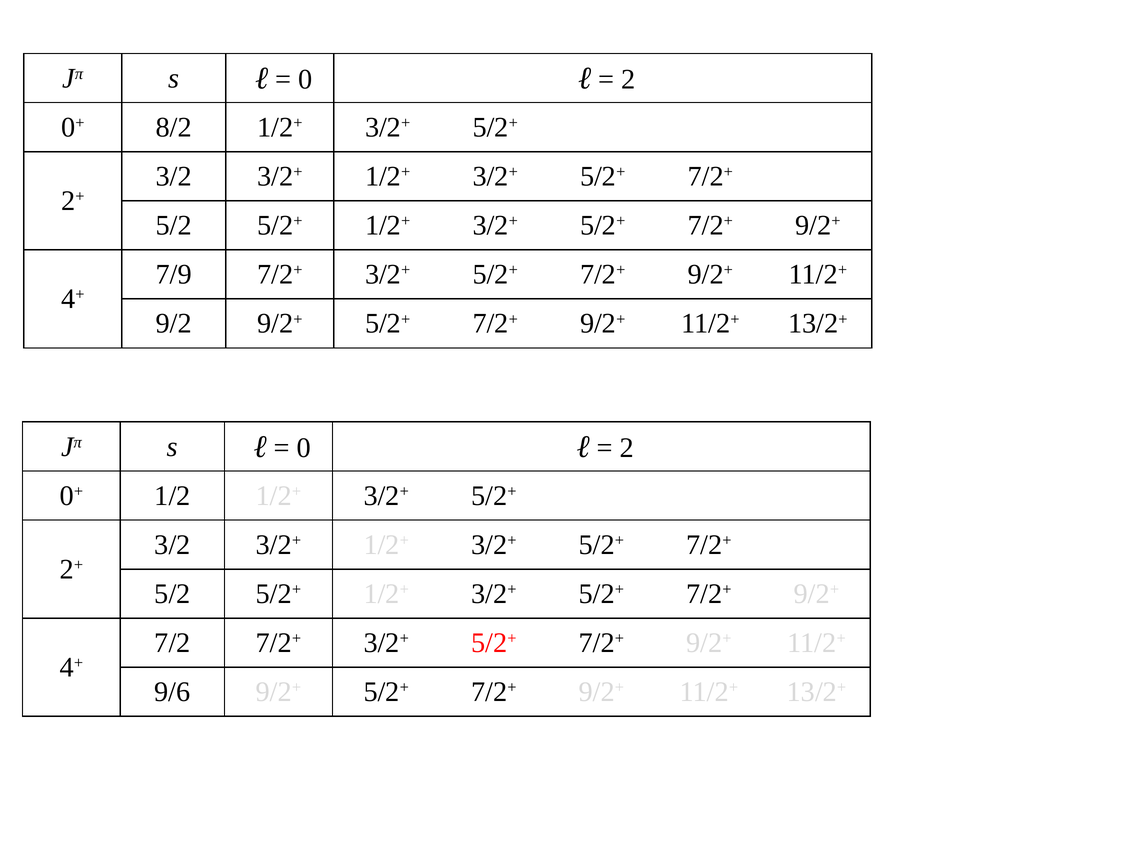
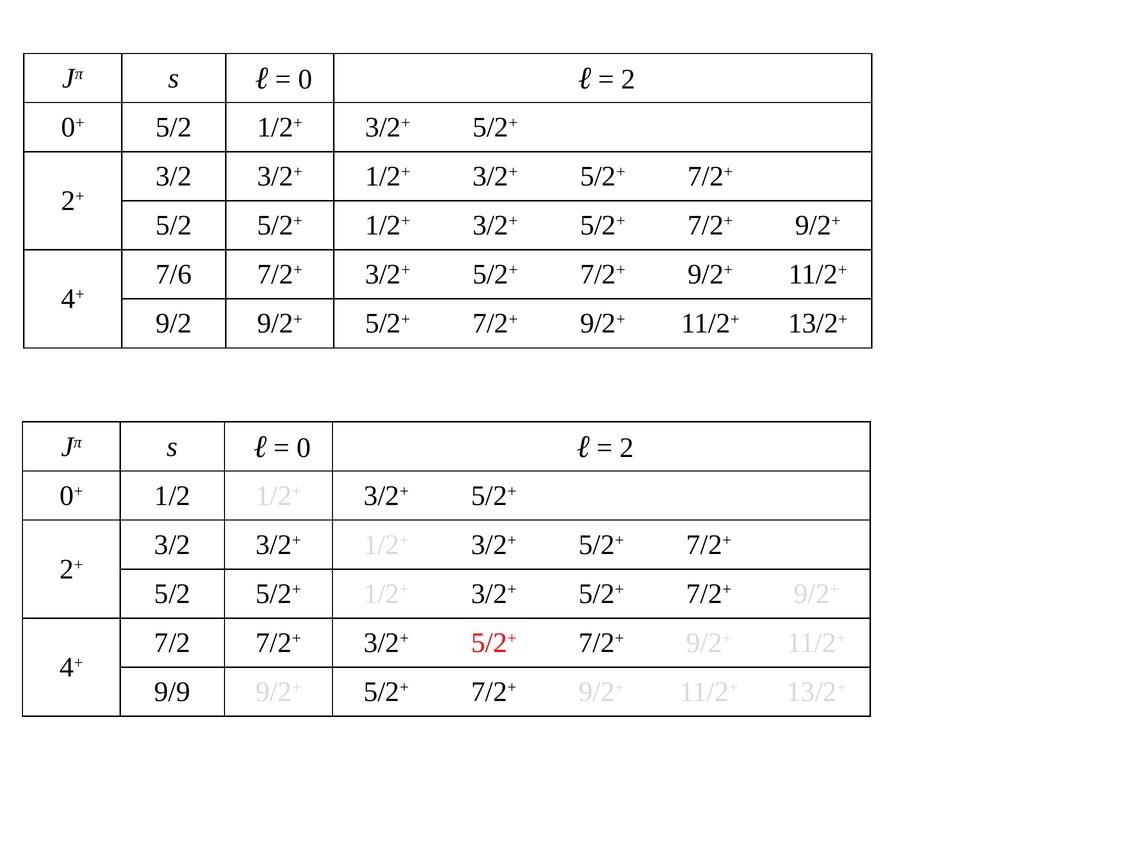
0+ 8/2: 8/2 -> 5/2
7/9: 7/9 -> 7/6
9/6: 9/6 -> 9/9
